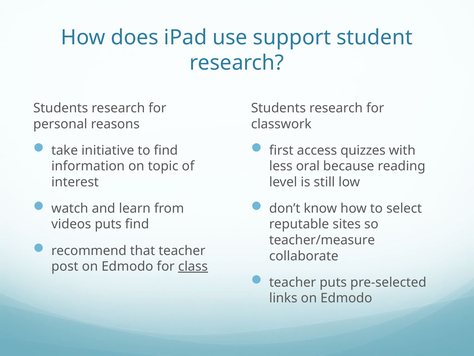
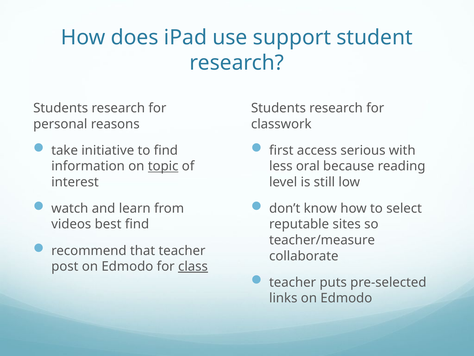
quizzes: quizzes -> serious
topic underline: none -> present
videos puts: puts -> best
